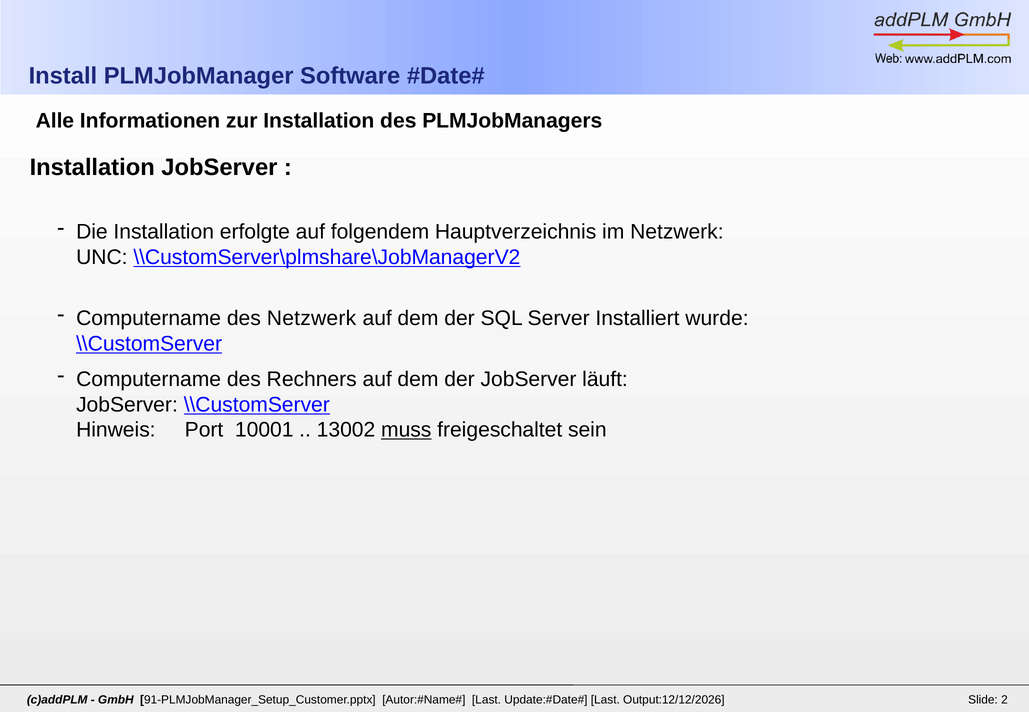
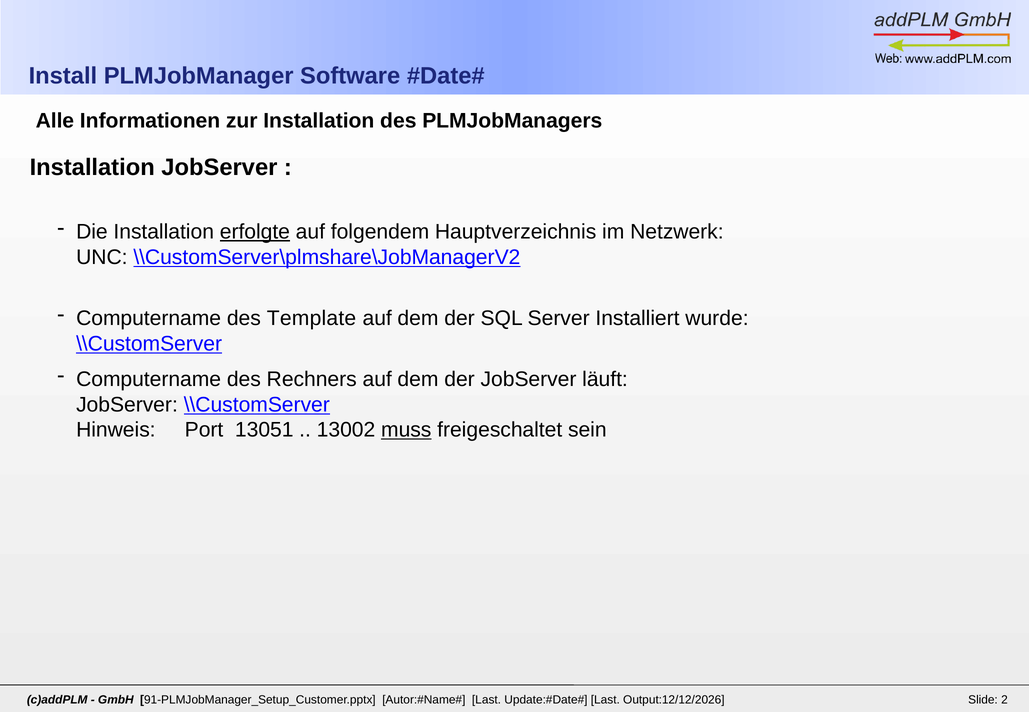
erfolgte underline: none -> present
des Netzwerk: Netzwerk -> Template
10001: 10001 -> 13051
